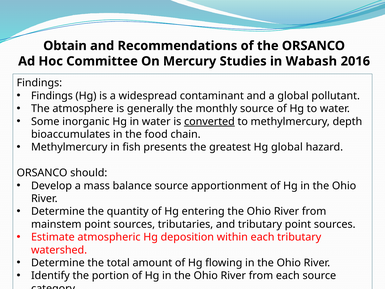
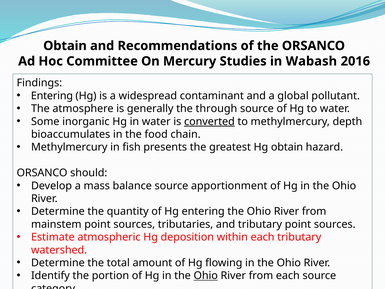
Findings at (52, 96): Findings -> Entering
monthly: monthly -> through
Hg global: global -> obtain
Ohio at (206, 275) underline: none -> present
